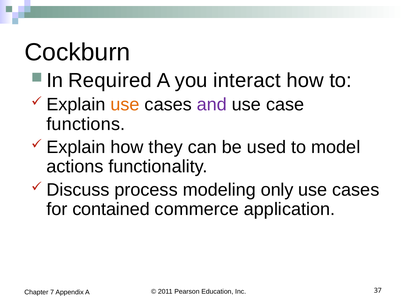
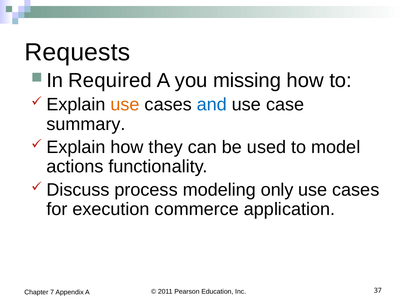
Cockburn: Cockburn -> Requests
interact: interact -> missing
and colour: purple -> blue
functions: functions -> summary
contained: contained -> execution
